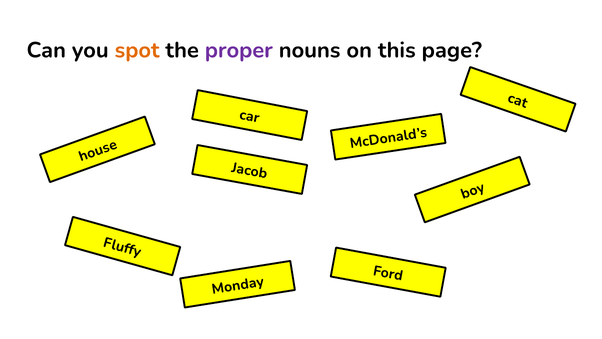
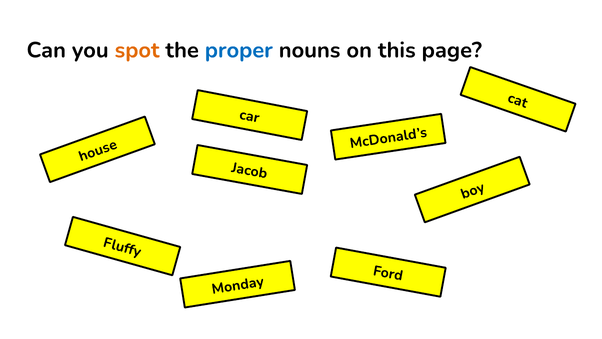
proper colour: purple -> blue
